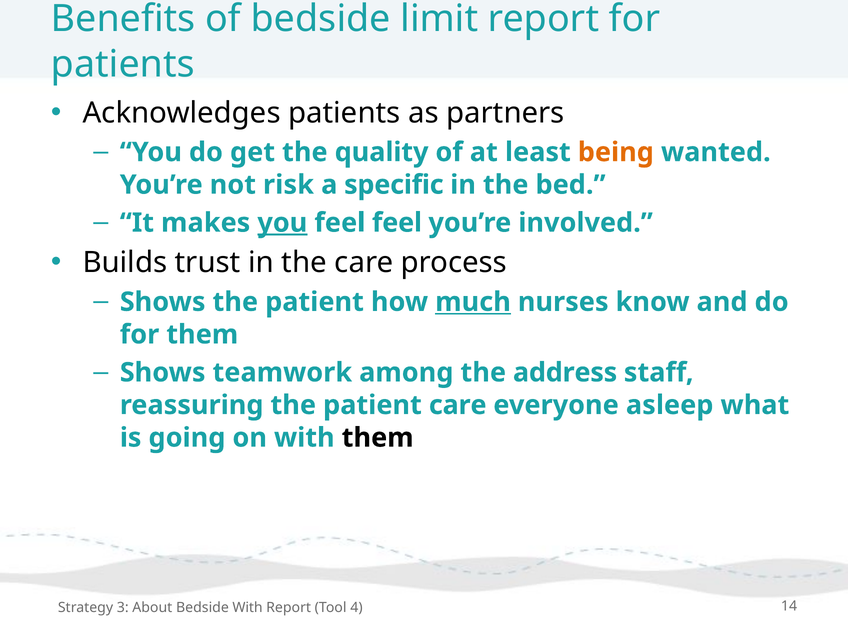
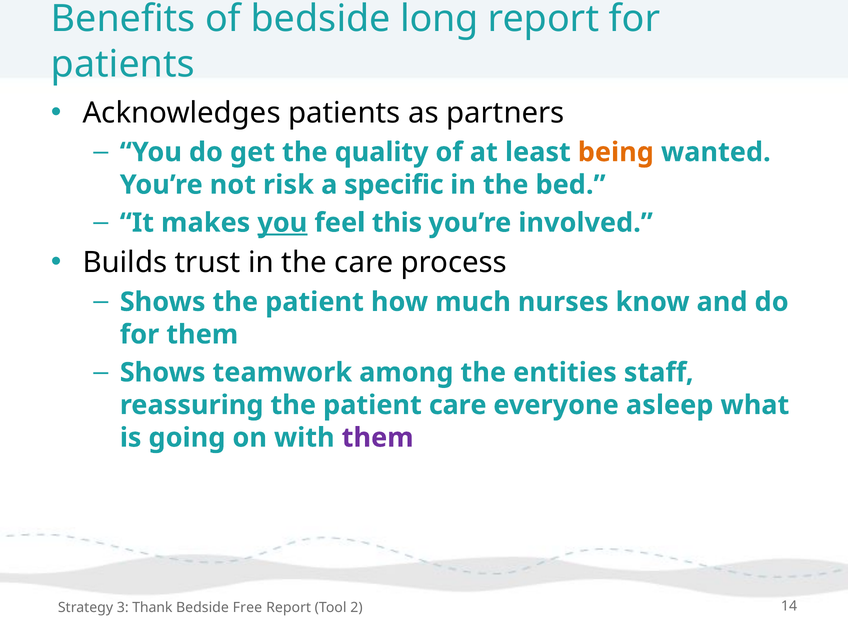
limit: limit -> long
feel feel: feel -> this
much underline: present -> none
address: address -> entities
them at (378, 438) colour: black -> purple
About: About -> Thank
Bedside With: With -> Free
4: 4 -> 2
